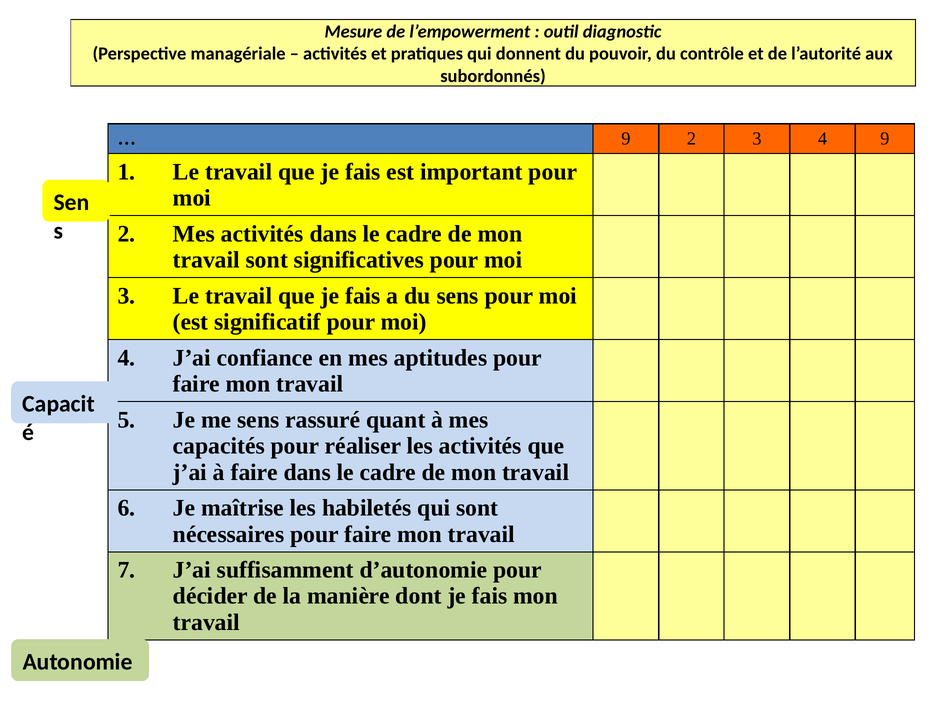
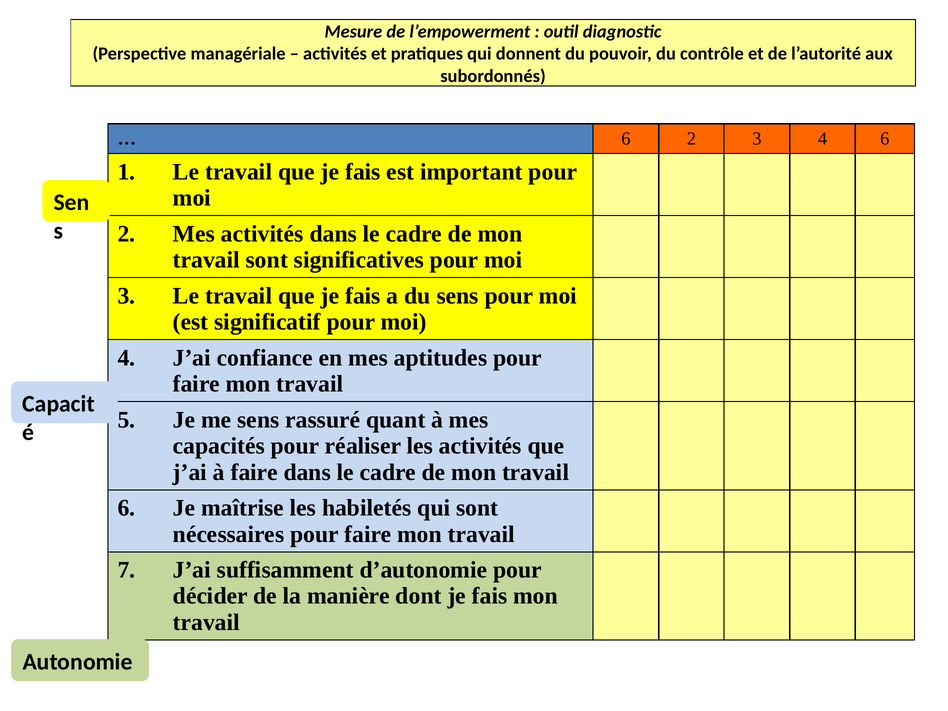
9 at (626, 139): 9 -> 6
4 9: 9 -> 6
